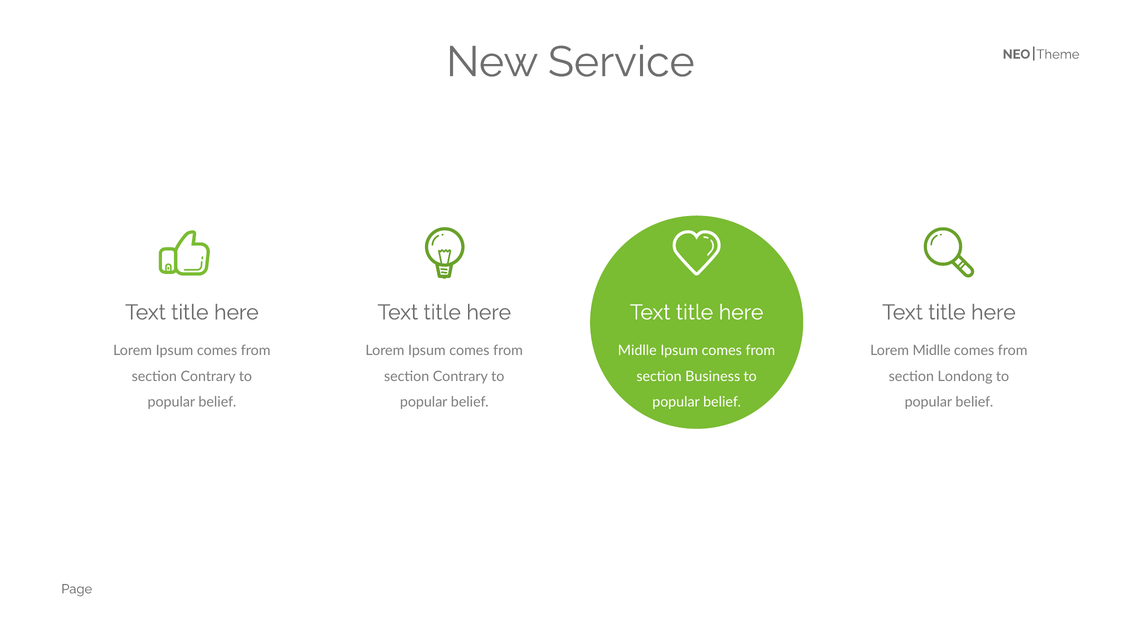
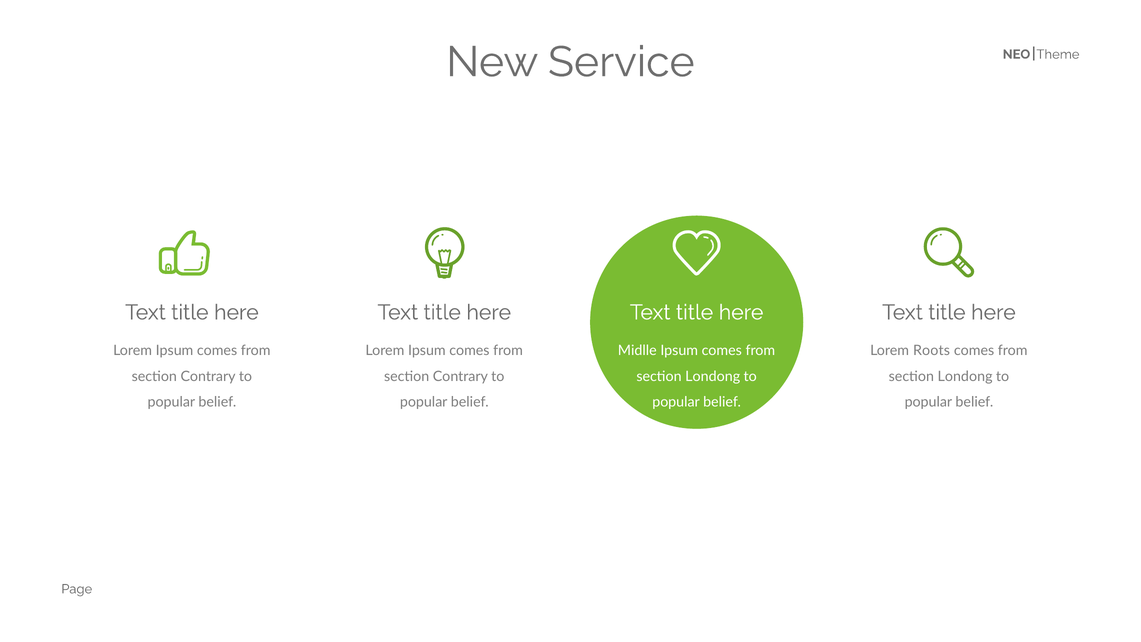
Lorem Midlle: Midlle -> Roots
Business at (713, 376): Business -> Londong
